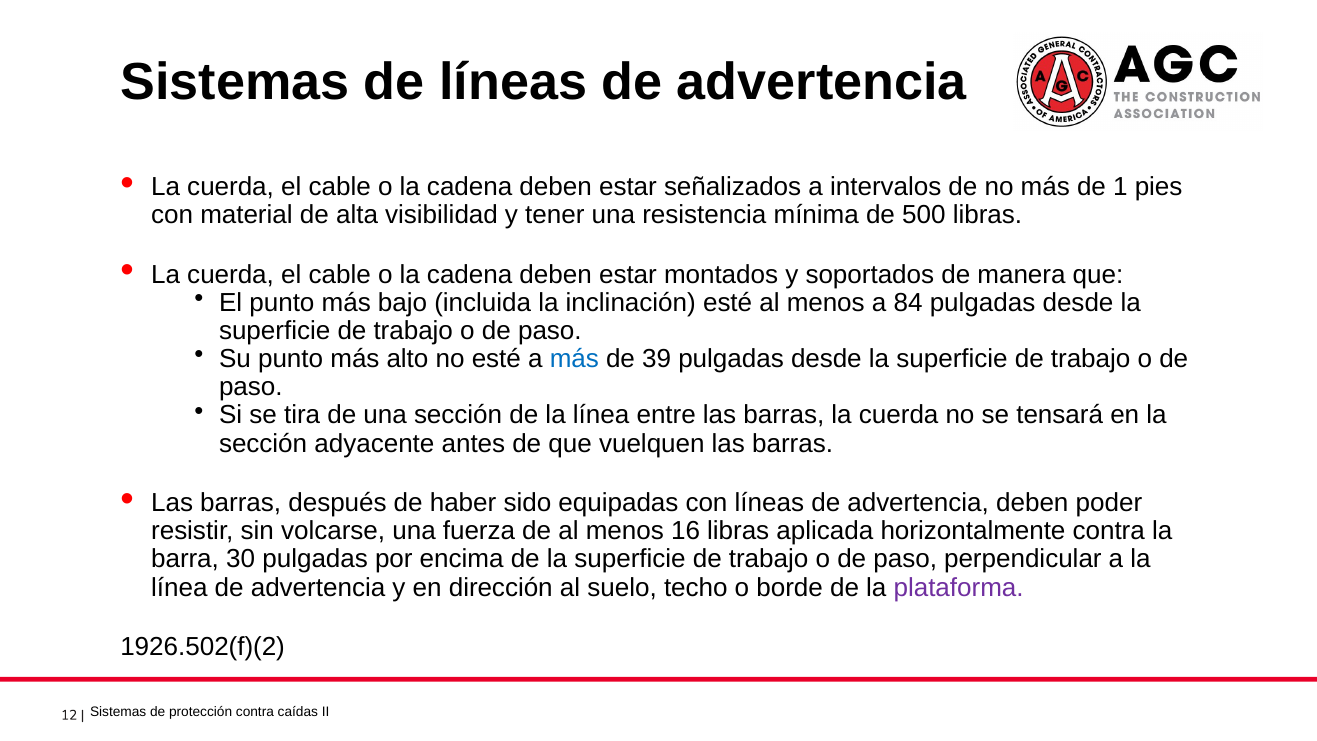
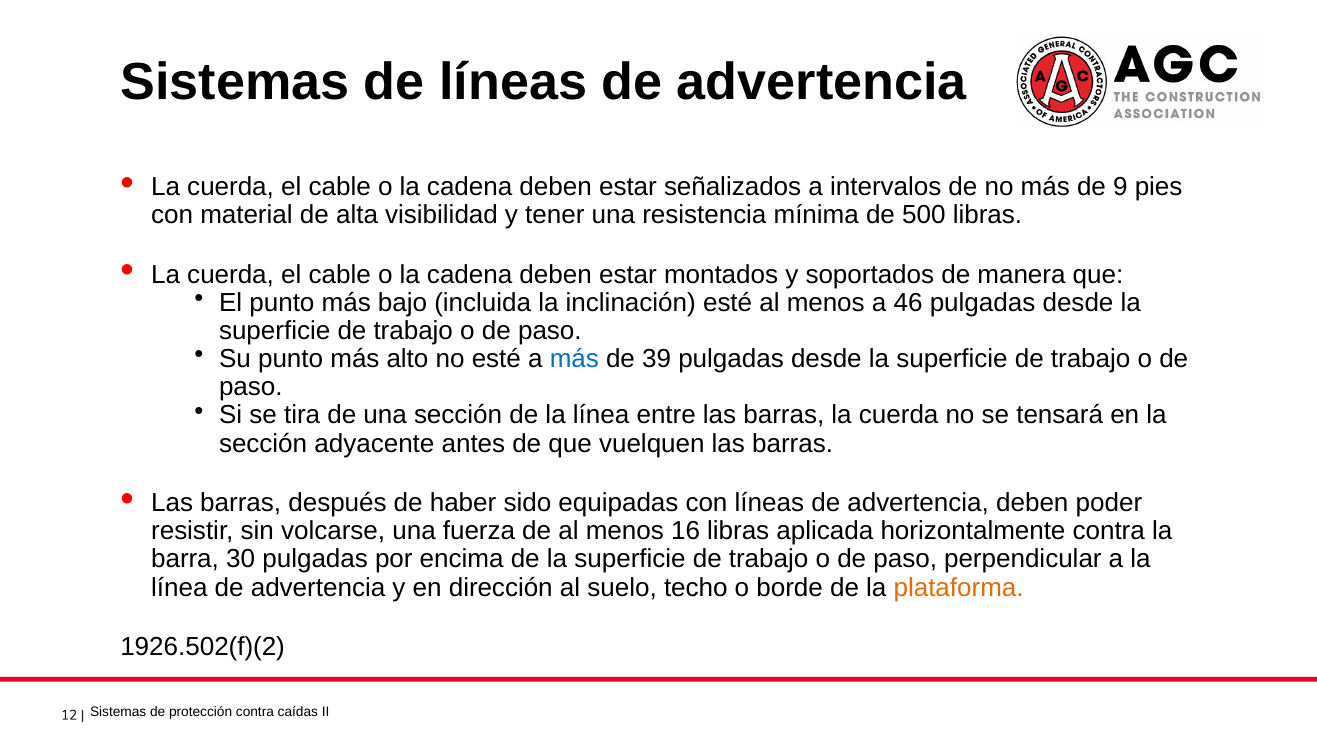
1: 1 -> 9
84: 84 -> 46
plataforma colour: purple -> orange
